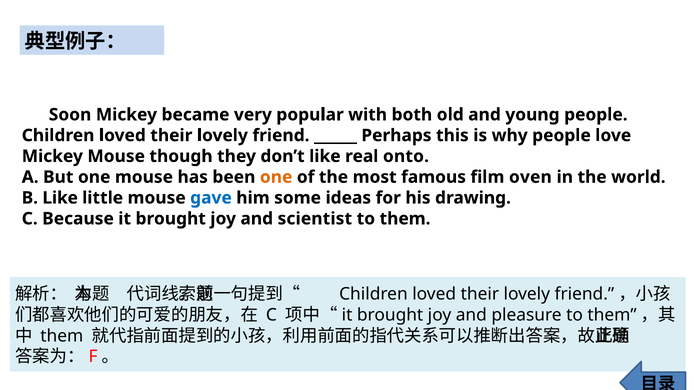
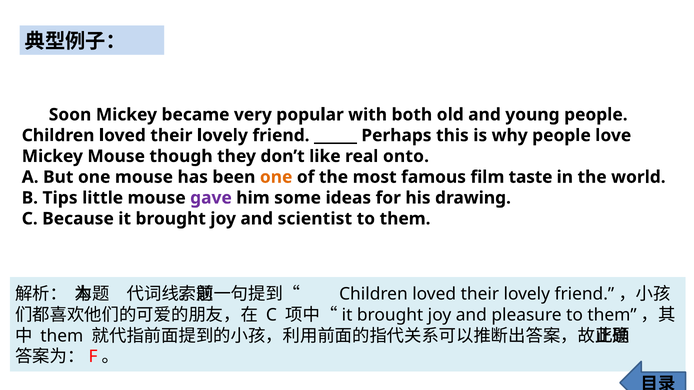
oven: oven -> taste
B Like: Like -> Tips
gave colour: blue -> purple
